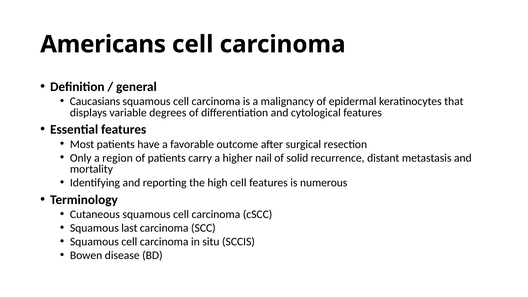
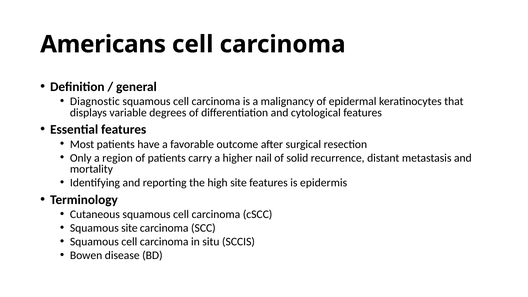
Caucasians: Caucasians -> Diagnostic
high cell: cell -> site
numerous: numerous -> epidermis
Squamous last: last -> site
